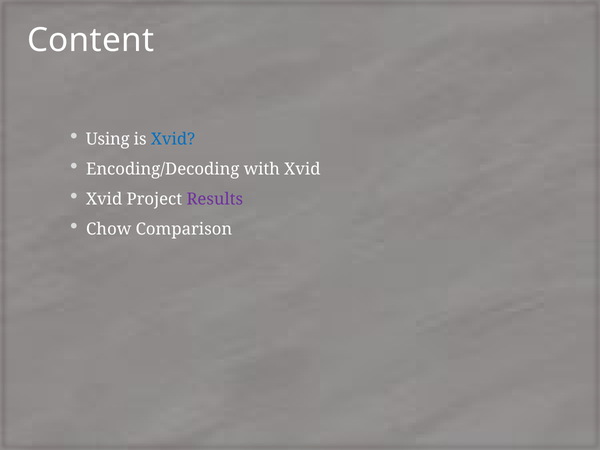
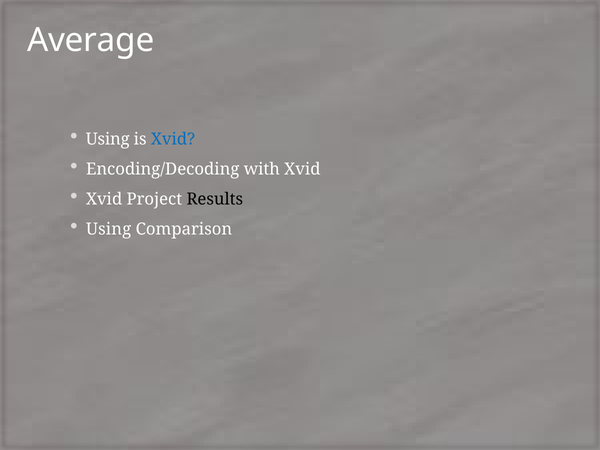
Content: Content -> Average
Results colour: purple -> black
Chow at (109, 229): Chow -> Using
